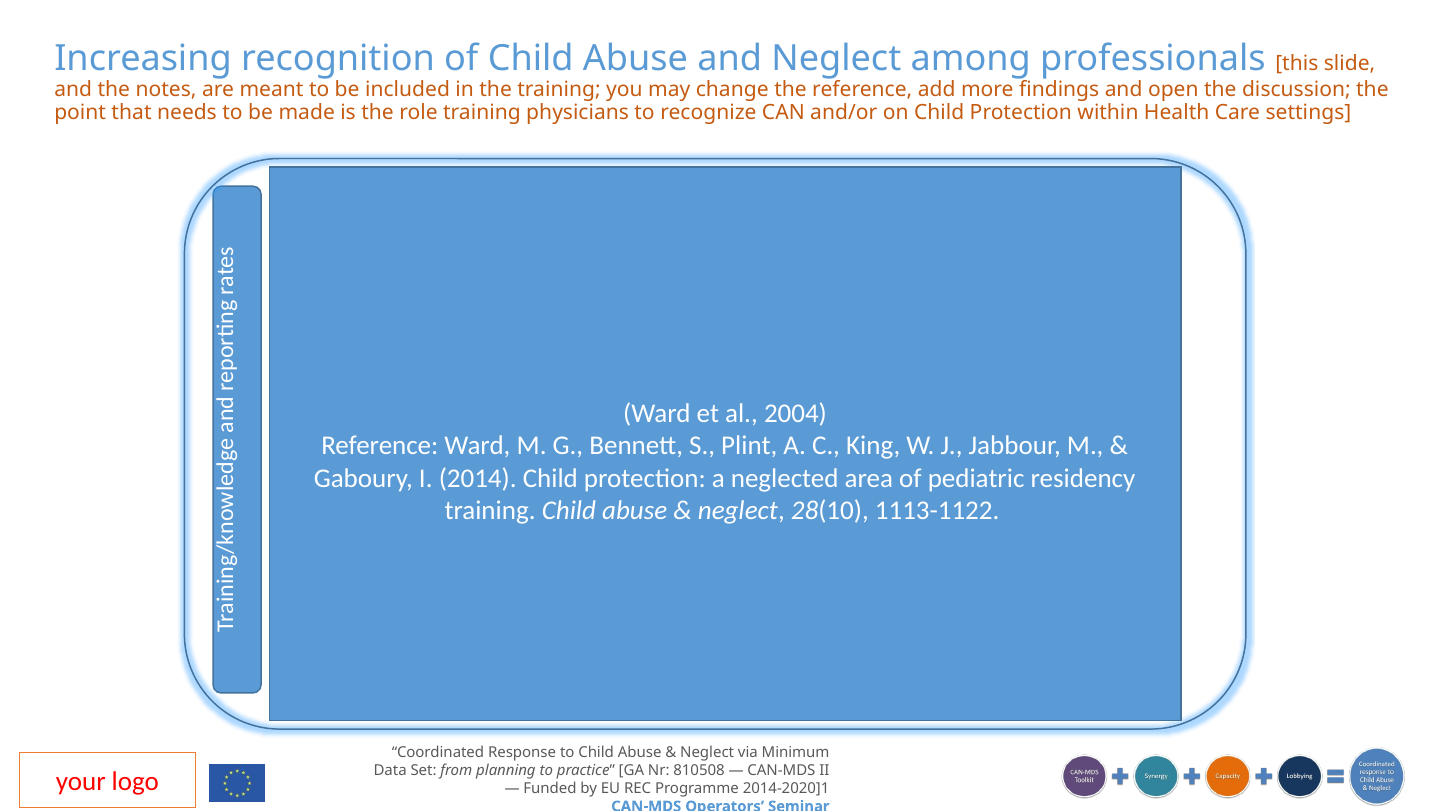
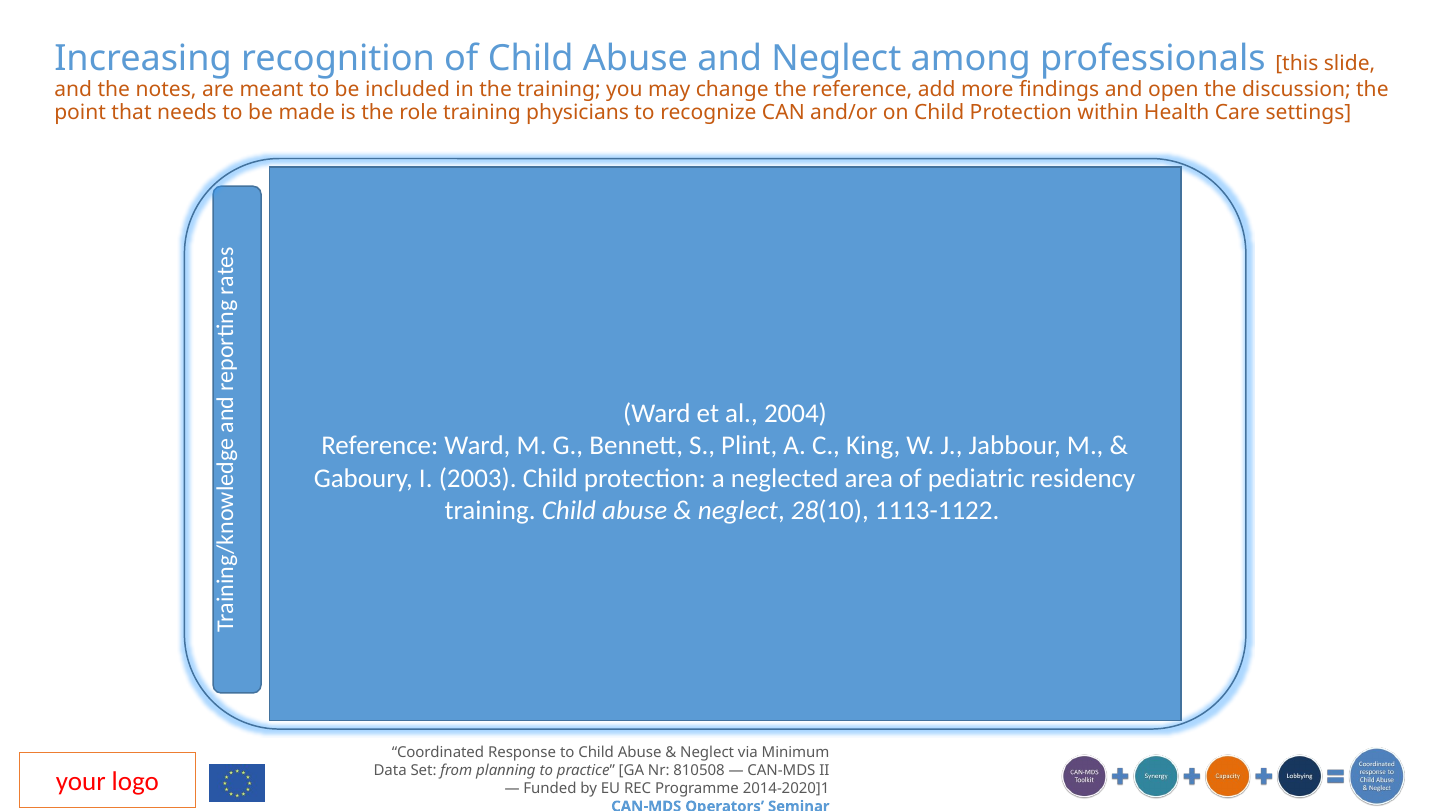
2014: 2014 -> 2003
